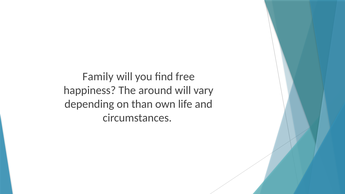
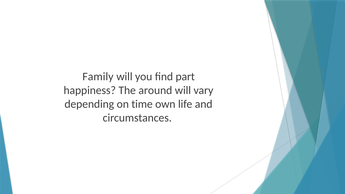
free: free -> part
than: than -> time
